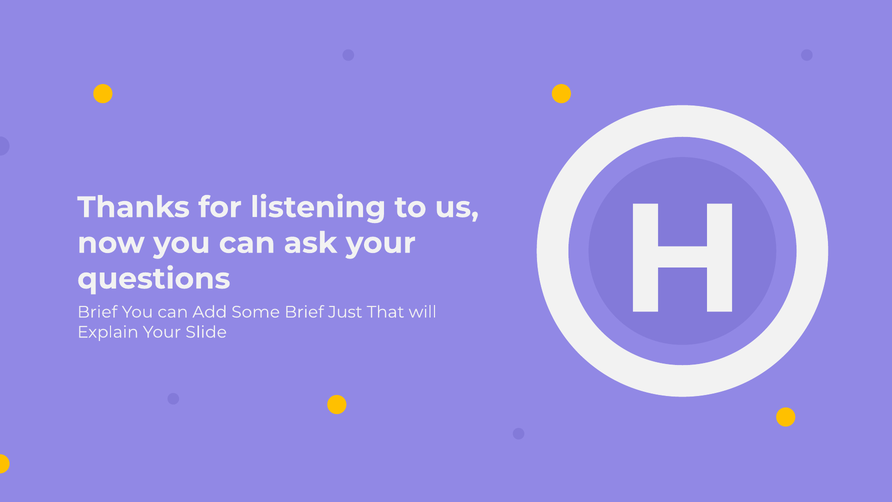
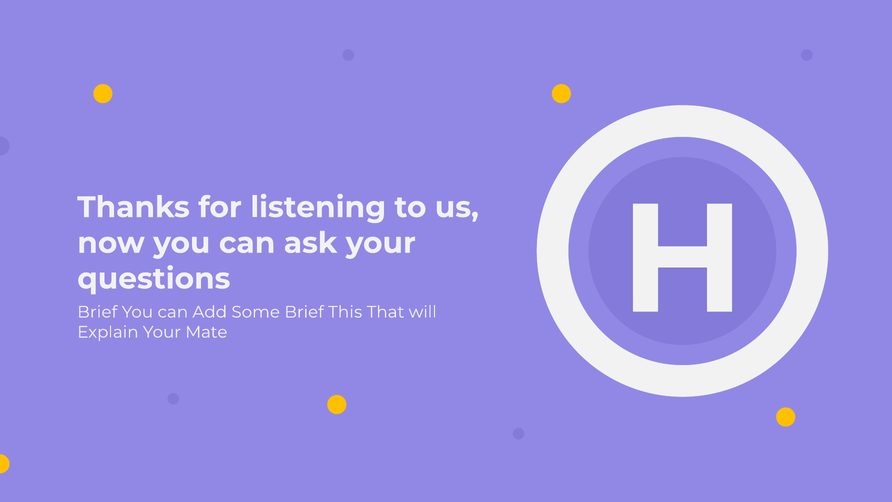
Just: Just -> This
Slide: Slide -> Mate
